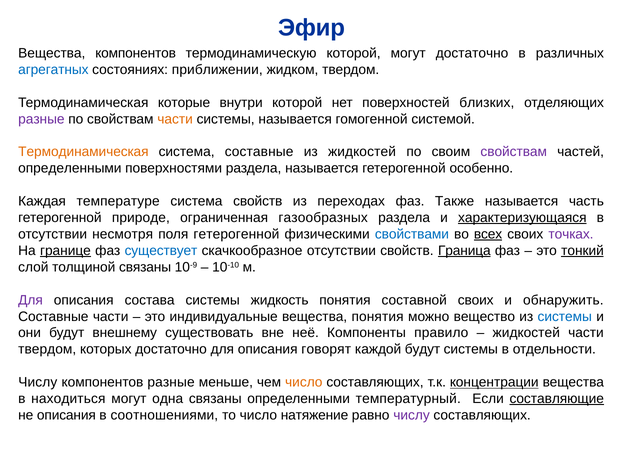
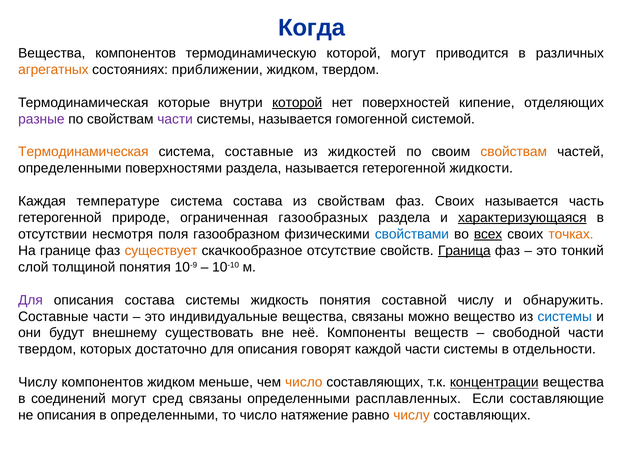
Эфир: Эфир -> Когда
могут достаточно: достаточно -> приводится
агрегатных colour: blue -> orange
которой at (297, 103) underline: none -> present
близких: близких -> кипение
части at (175, 119) colour: orange -> purple
свойствам at (514, 152) colour: purple -> orange
особенно: особенно -> жидкости
система свойств: свойств -> состава
из переходах: переходах -> свойствам
фаз Также: Также -> Своих
поля гетерогенной: гетерогенной -> газообразном
точках colour: purple -> orange
границе underline: present -> none
существует colour: blue -> orange
скачкообразное отсутствии: отсутствии -> отсутствие
тонкий underline: present -> none
толщиной связаны: связаны -> понятия
составной своих: своих -> числу
вещества понятия: понятия -> связаны
правило: правило -> веществ
жидкостей at (526, 333): жидкостей -> свободной
каждой будут: будут -> части
компонентов разные: разные -> жидком
находиться: находиться -> соединений
одна: одна -> сред
температурный: температурный -> расплавленных
составляющие underline: present -> none
в соотношениями: соотношениями -> определенными
числу at (412, 416) colour: purple -> orange
